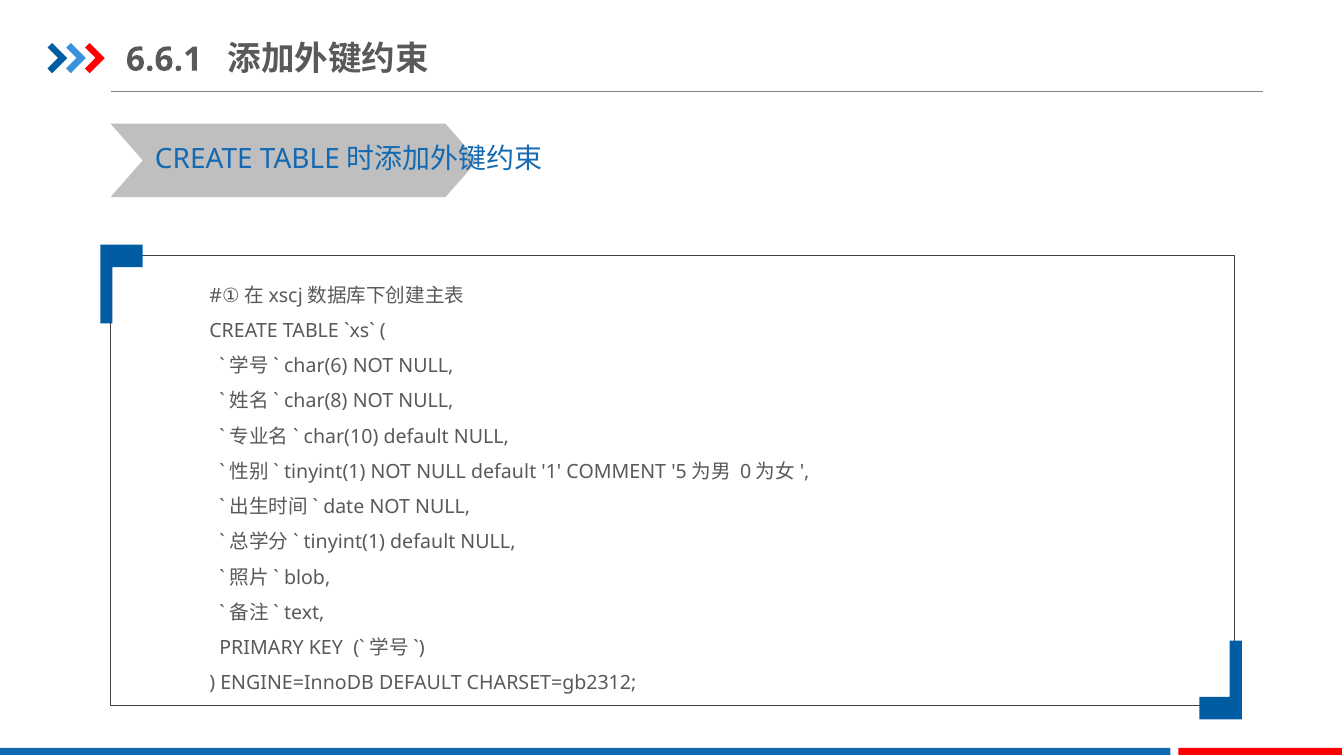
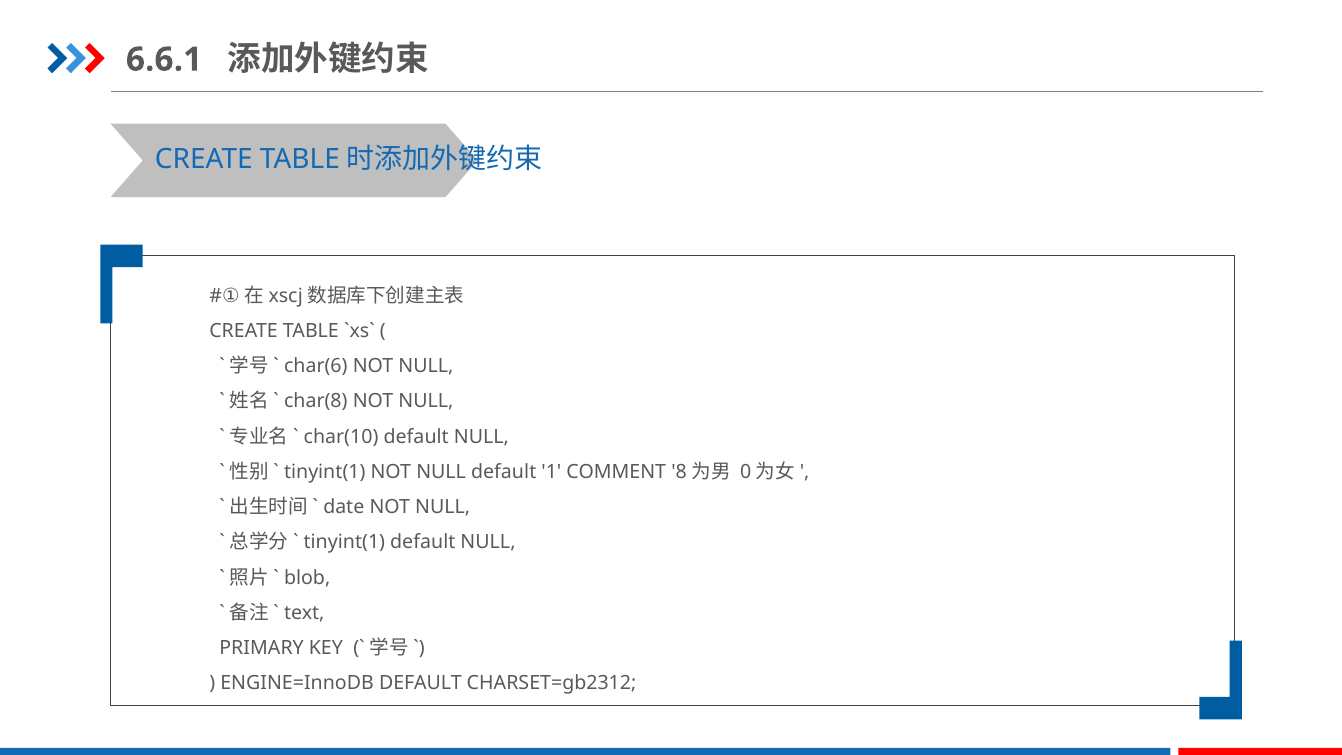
5: 5 -> 8
